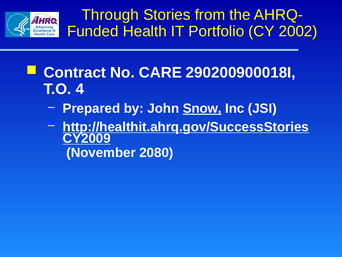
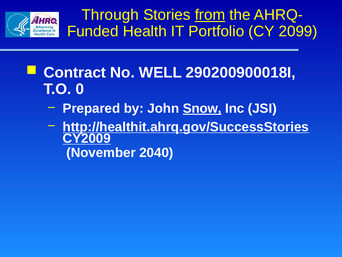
from underline: none -> present
2002: 2002 -> 2099
CARE: CARE -> WELL
4: 4 -> 0
2080: 2080 -> 2040
